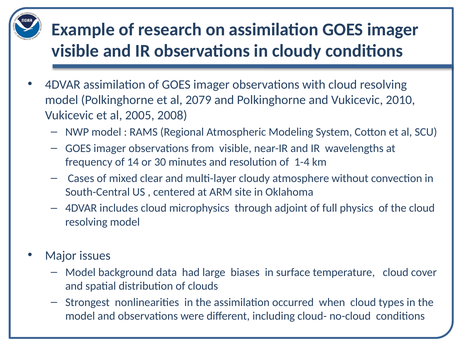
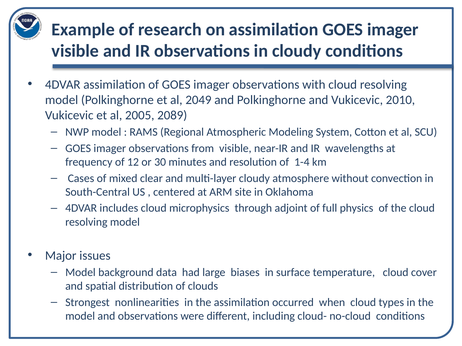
2079: 2079 -> 2049
2008: 2008 -> 2089
14: 14 -> 12
